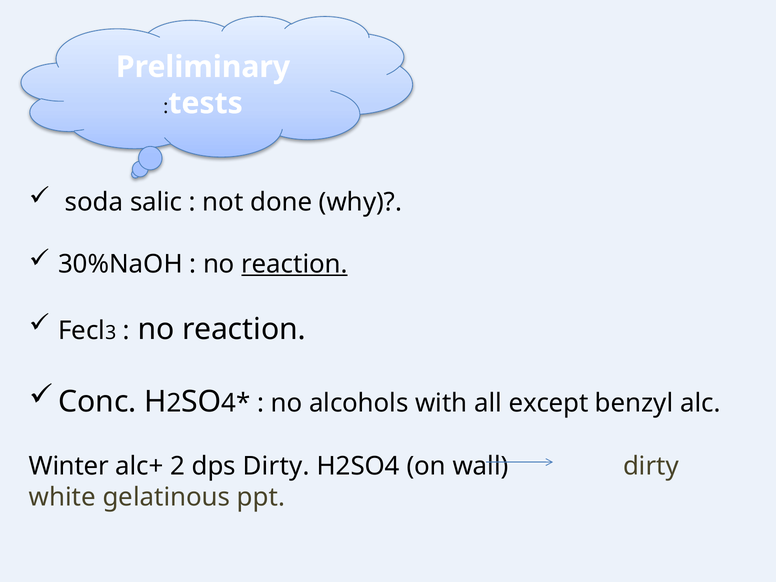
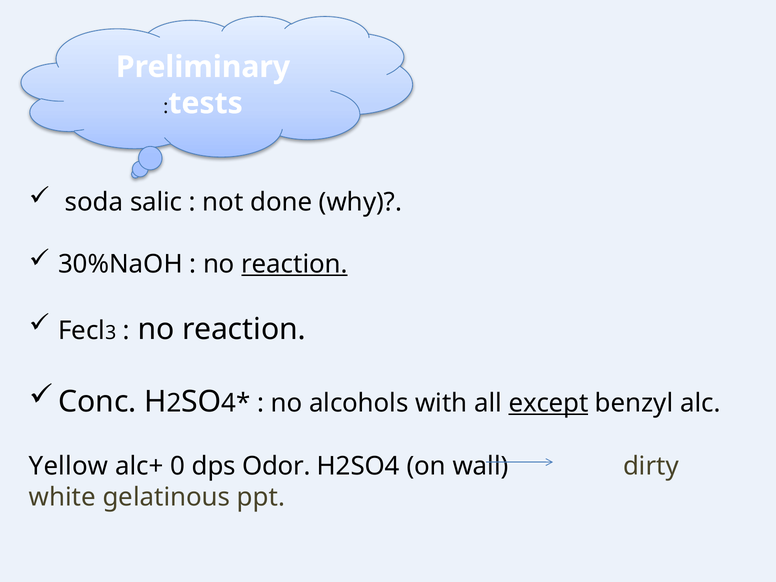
except underline: none -> present
Winter: Winter -> Yellow
alc+ 2: 2 -> 0
dps Dirty: Dirty -> Odor
